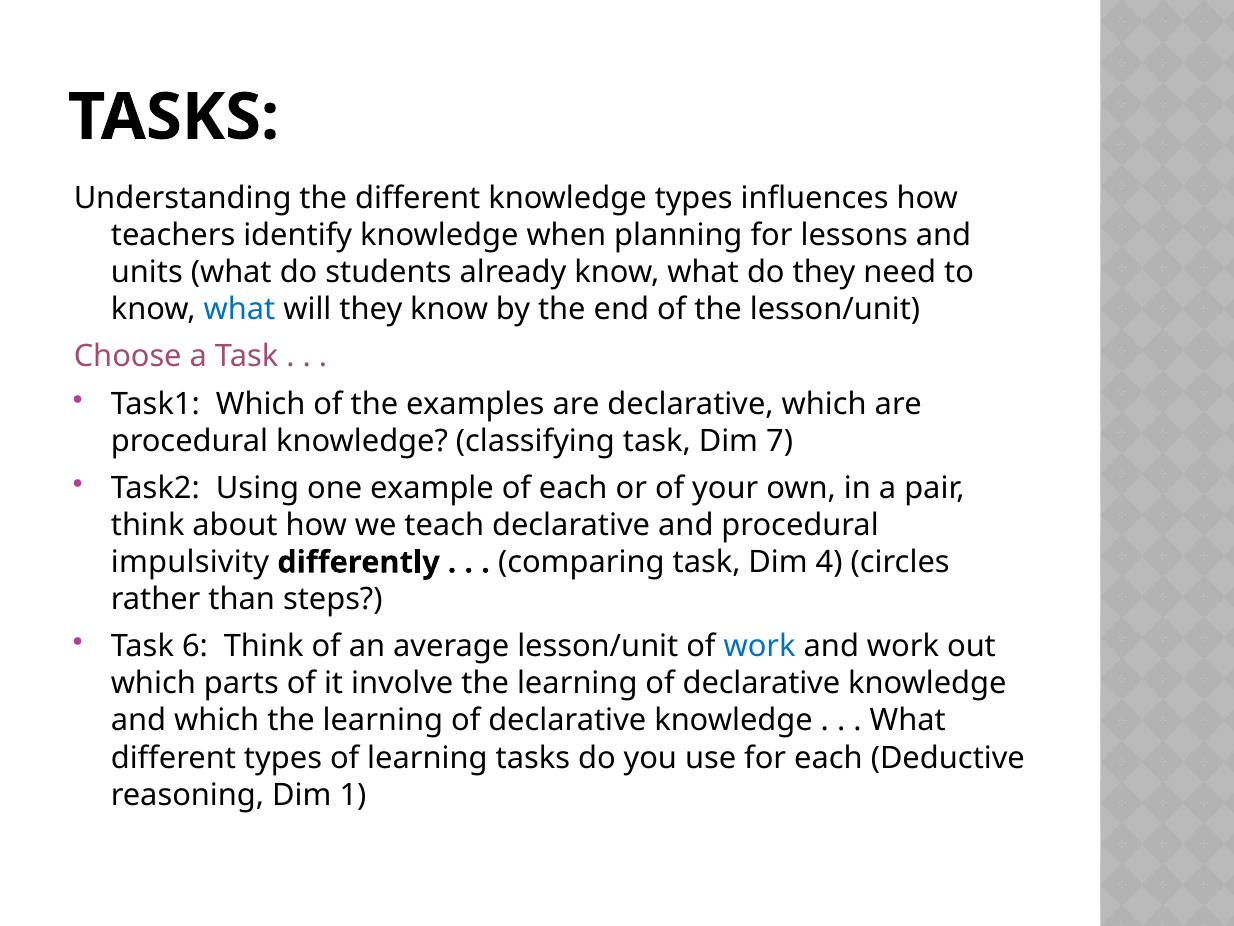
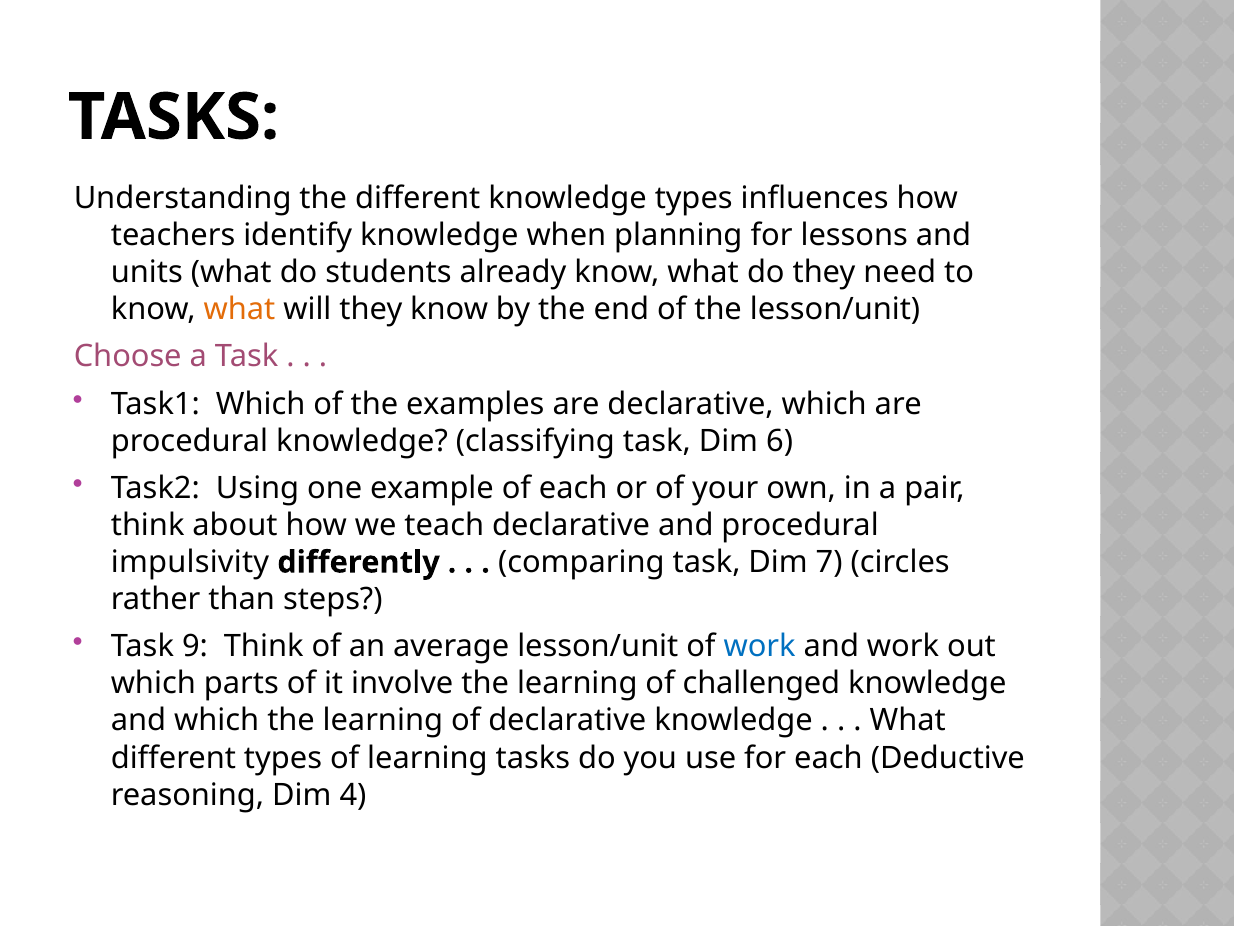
what at (239, 309) colour: blue -> orange
7: 7 -> 6
4: 4 -> 7
6: 6 -> 9
declarative at (761, 683): declarative -> challenged
1: 1 -> 4
